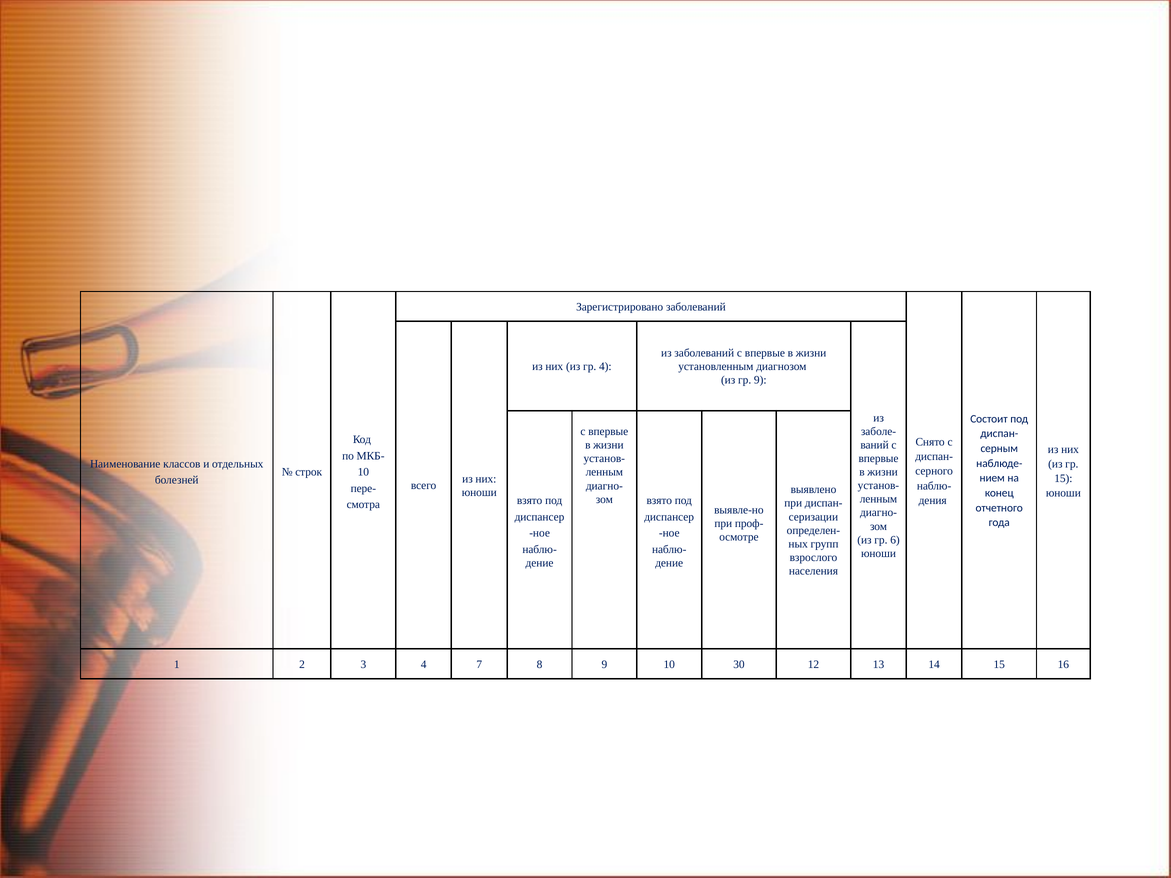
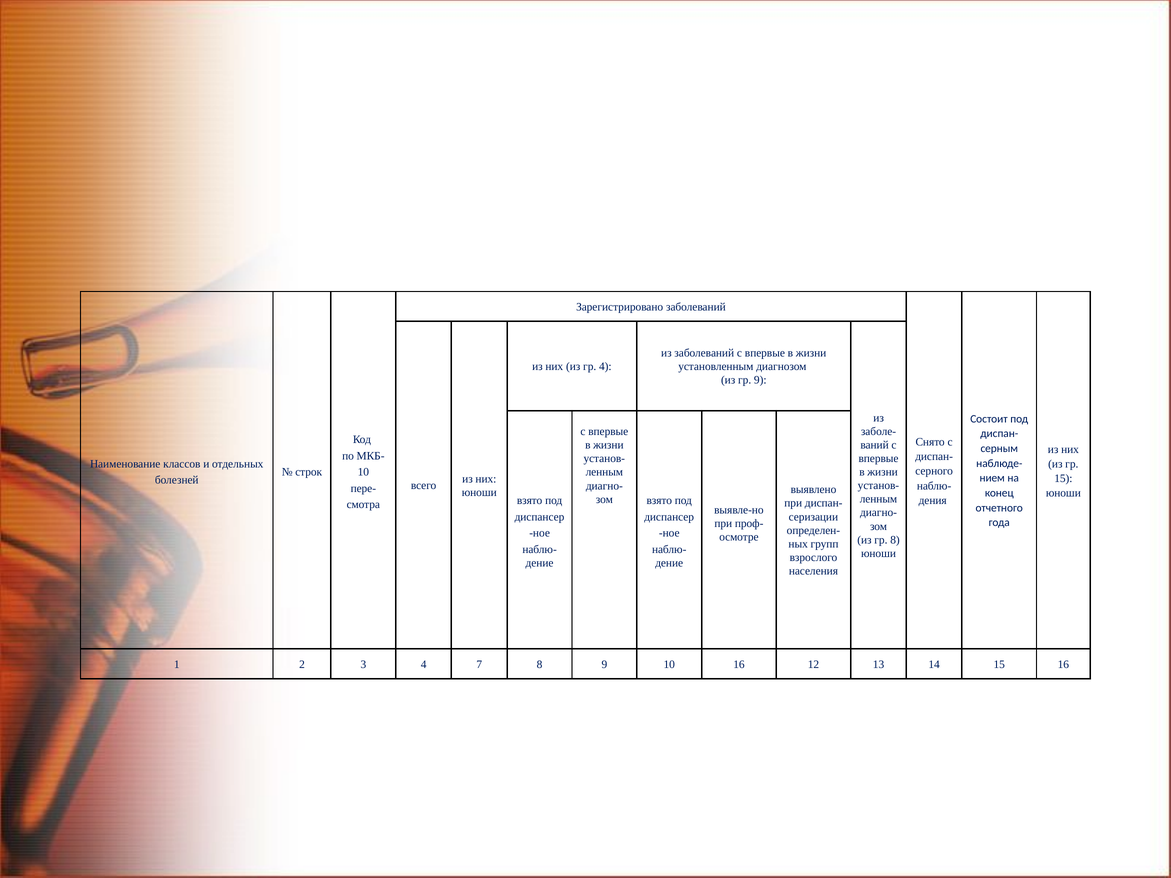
гр 6: 6 -> 8
10 30: 30 -> 16
